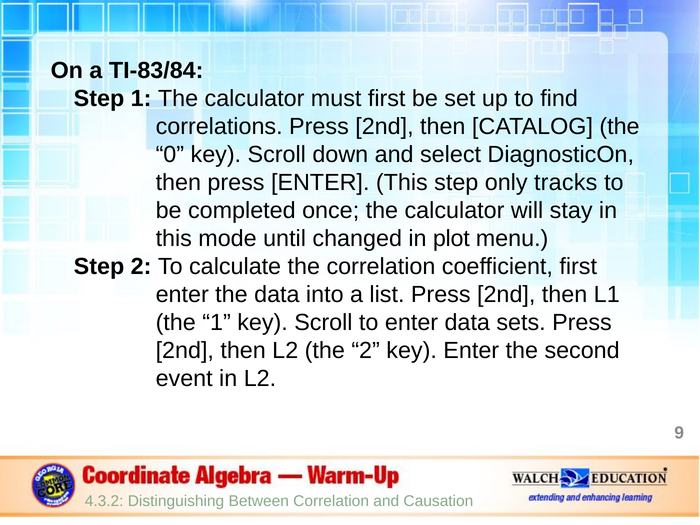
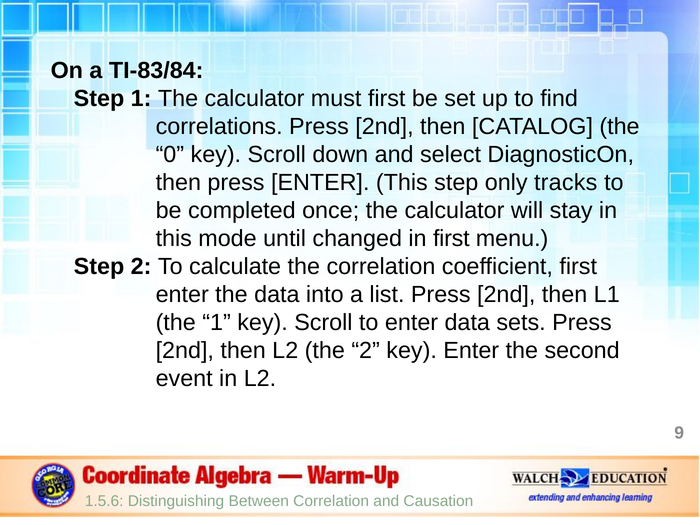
in plot: plot -> first
4.3.2: 4.3.2 -> 1.5.6
